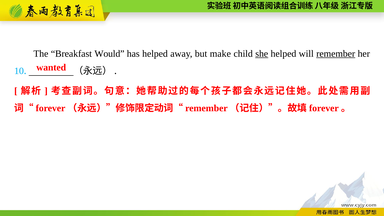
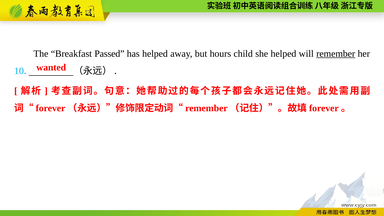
Would: Would -> Passed
make: make -> hours
she underline: present -> none
